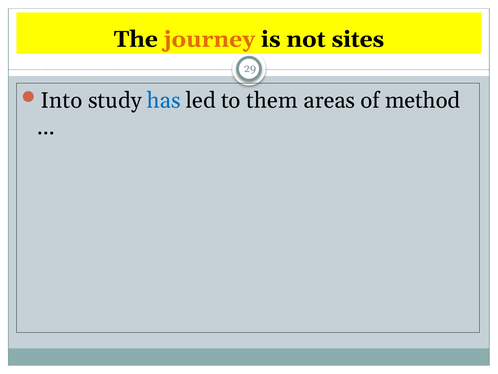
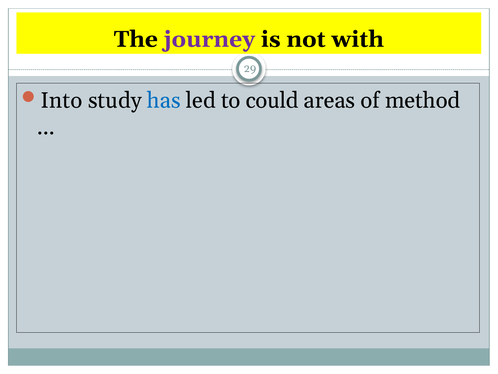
journey colour: orange -> purple
sites: sites -> with
them: them -> could
